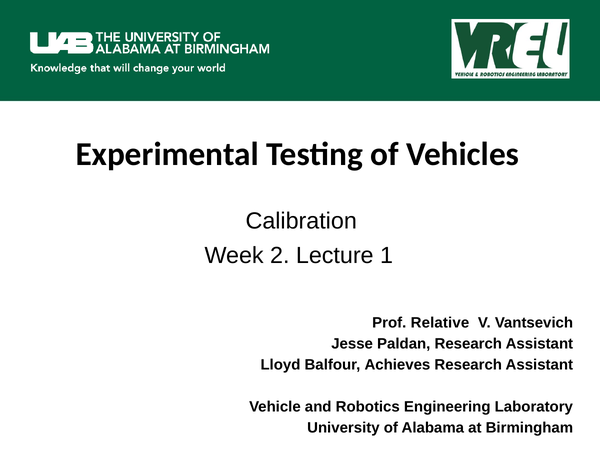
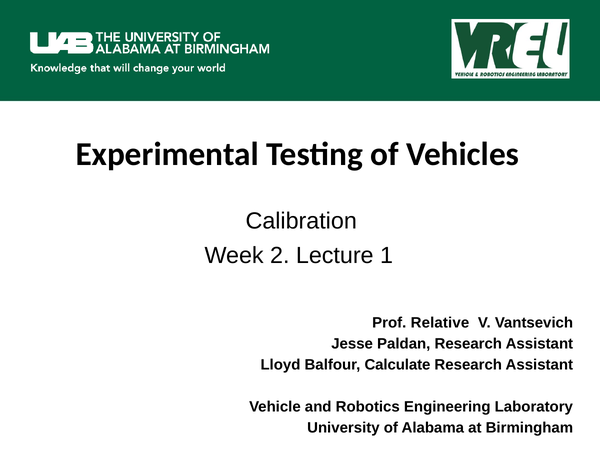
Achieves: Achieves -> Calculate
